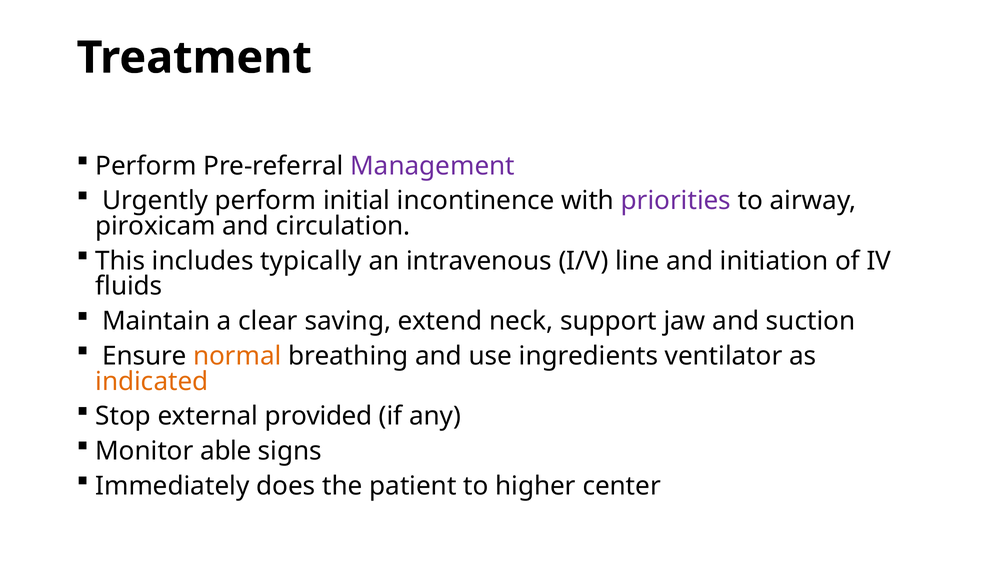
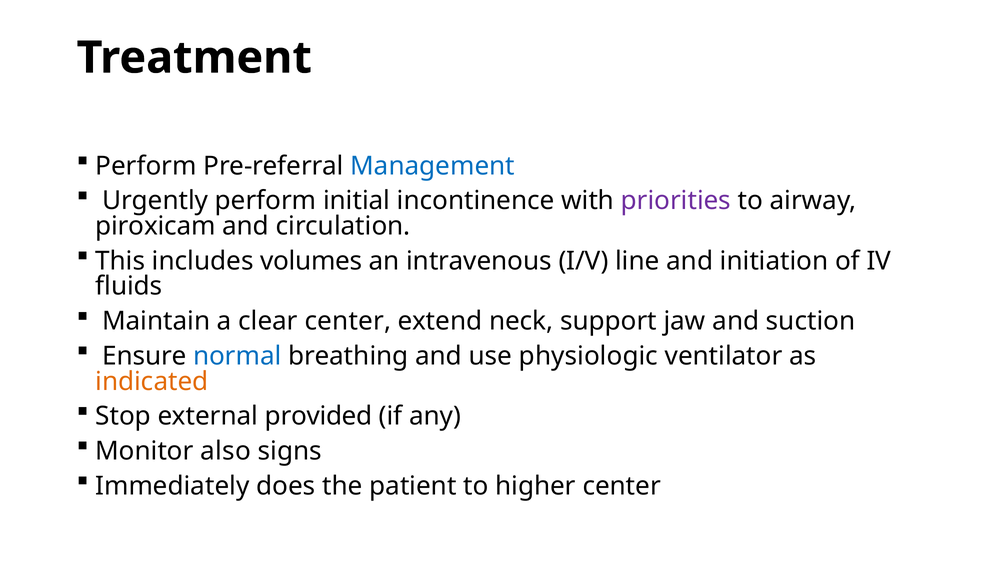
Management colour: purple -> blue
typically: typically -> volumes
clear saving: saving -> center
normal colour: orange -> blue
ingredients: ingredients -> physiologic
able: able -> also
